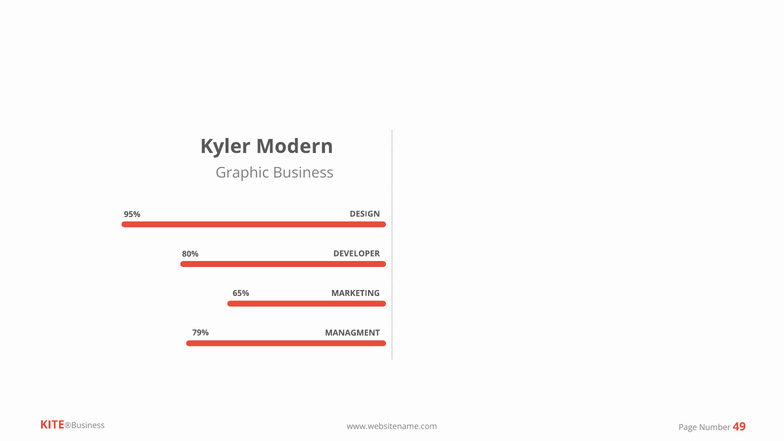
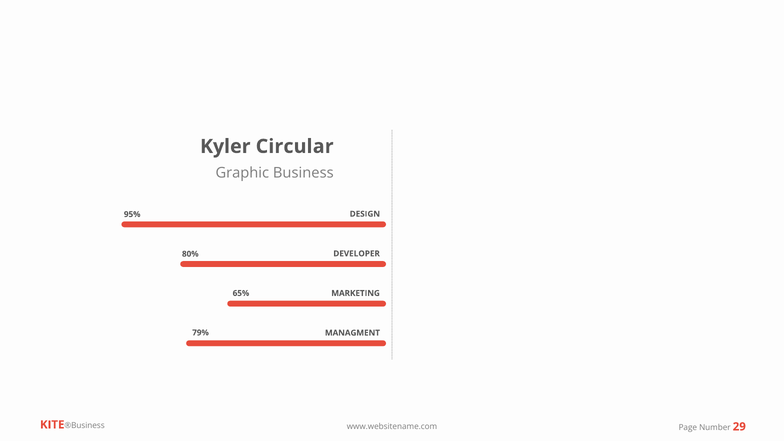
Modern: Modern -> Circular
49: 49 -> 29
